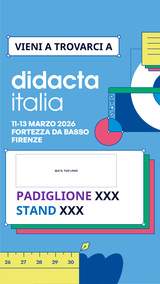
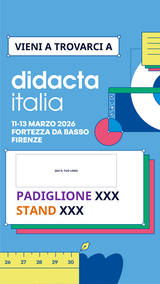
STAND colour: blue -> orange
